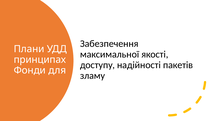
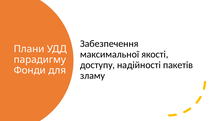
принципах: принципах -> парадигму
